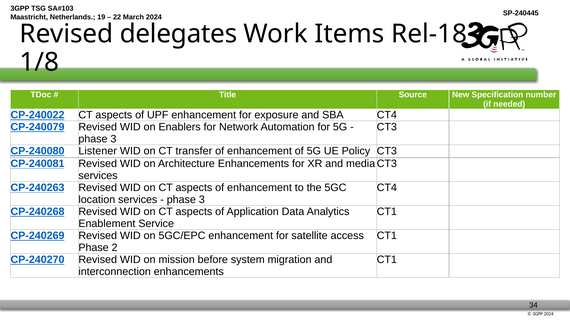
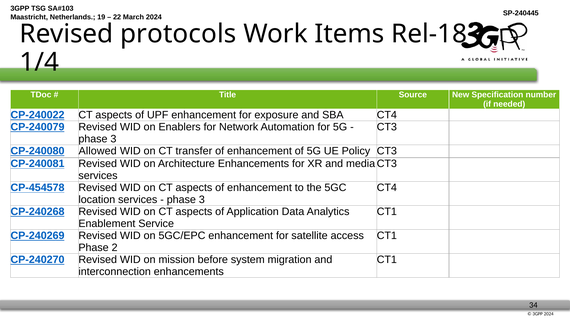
delegates: delegates -> protocols
1/8: 1/8 -> 1/4
Listener: Listener -> Allowed
CP-240263: CP-240263 -> CP-454578
